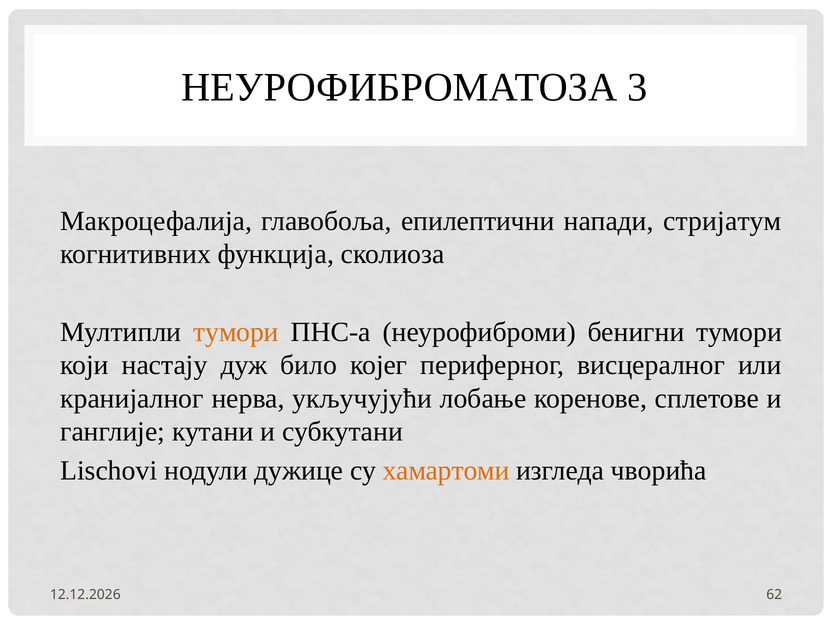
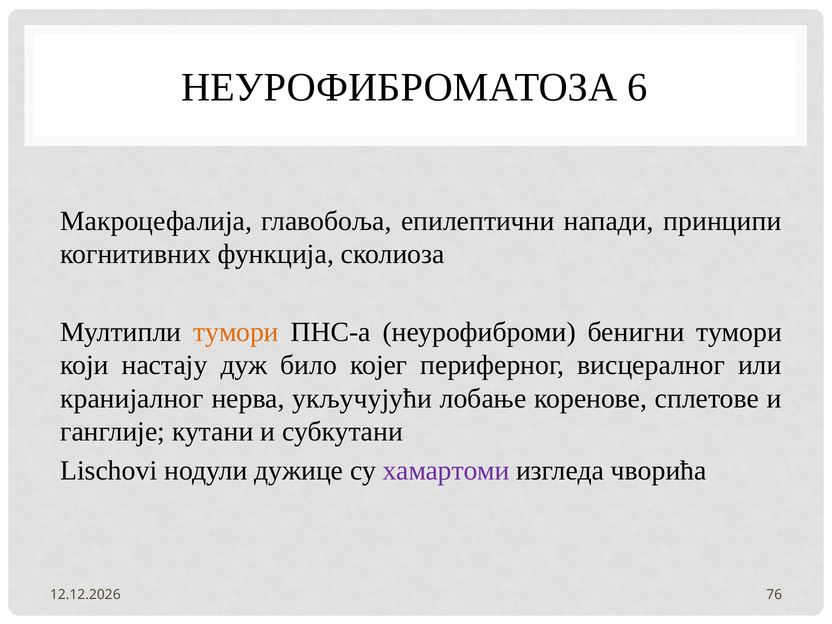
3: 3 -> 6
стријатум: стријатум -> принципи
хамартоми colour: orange -> purple
62: 62 -> 76
